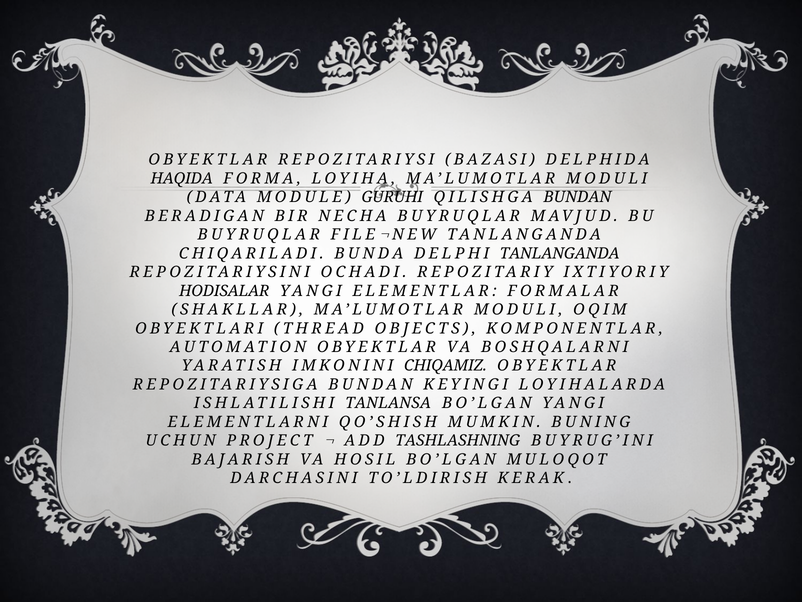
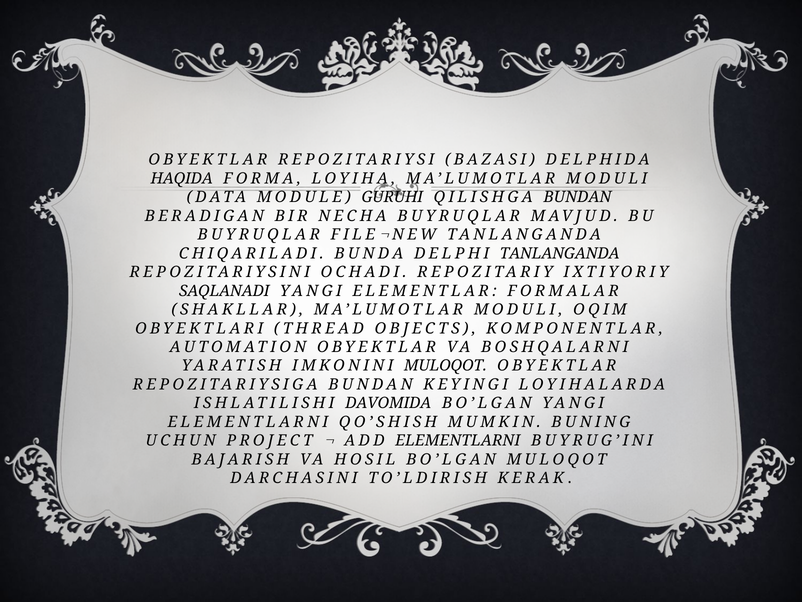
HODISALAR: HODISALAR -> SAQLANADI
IMKONINI CHIQAMIZ: CHIQAMIZ -> MULOQOT
TANLANSA: TANLANSA -> DAVOMIDA
ADD TASHLASHNING: TASHLASHNING -> ELEMENTLARNI
